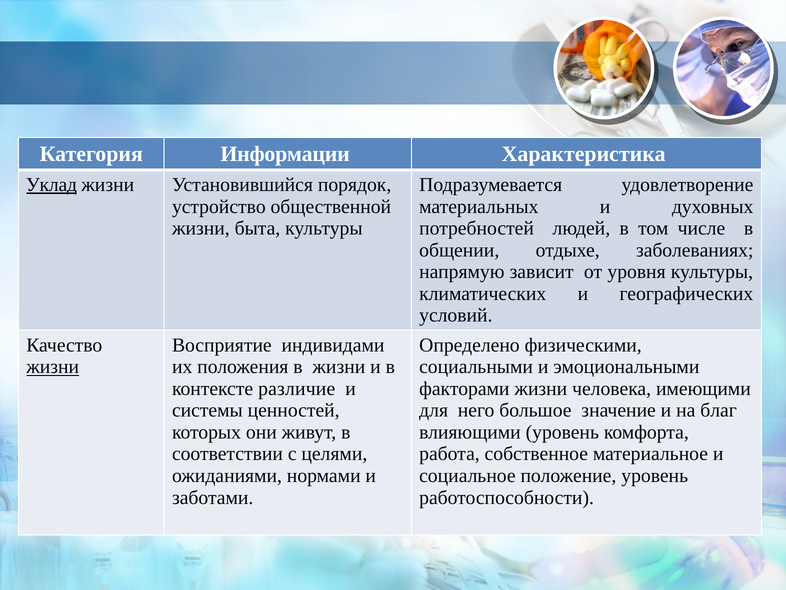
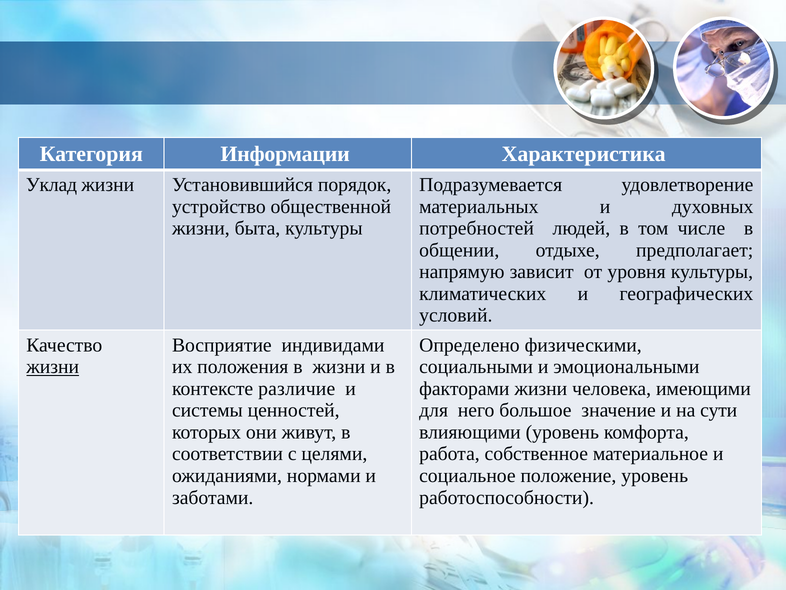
Уклад underline: present -> none
заболеваниях: заболеваниях -> предполагает
благ: благ -> сути
